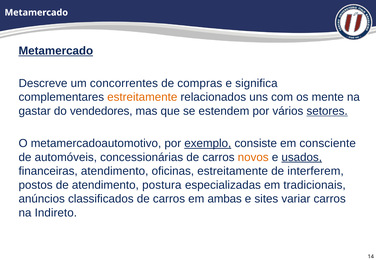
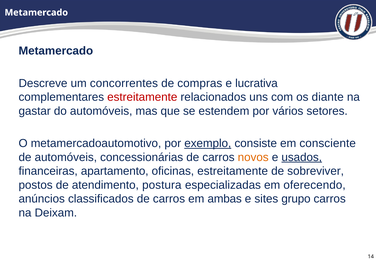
Metamercado at (56, 51) underline: present -> none
significa: significa -> lucrativa
estreitamente at (142, 97) colour: orange -> red
mente: mente -> diante
do vendedores: vendedores -> automóveis
setores underline: present -> none
financeiras atendimento: atendimento -> apartamento
interferem: interferem -> sobreviver
tradicionais: tradicionais -> oferecendo
variar: variar -> grupo
Indireto: Indireto -> Deixam
